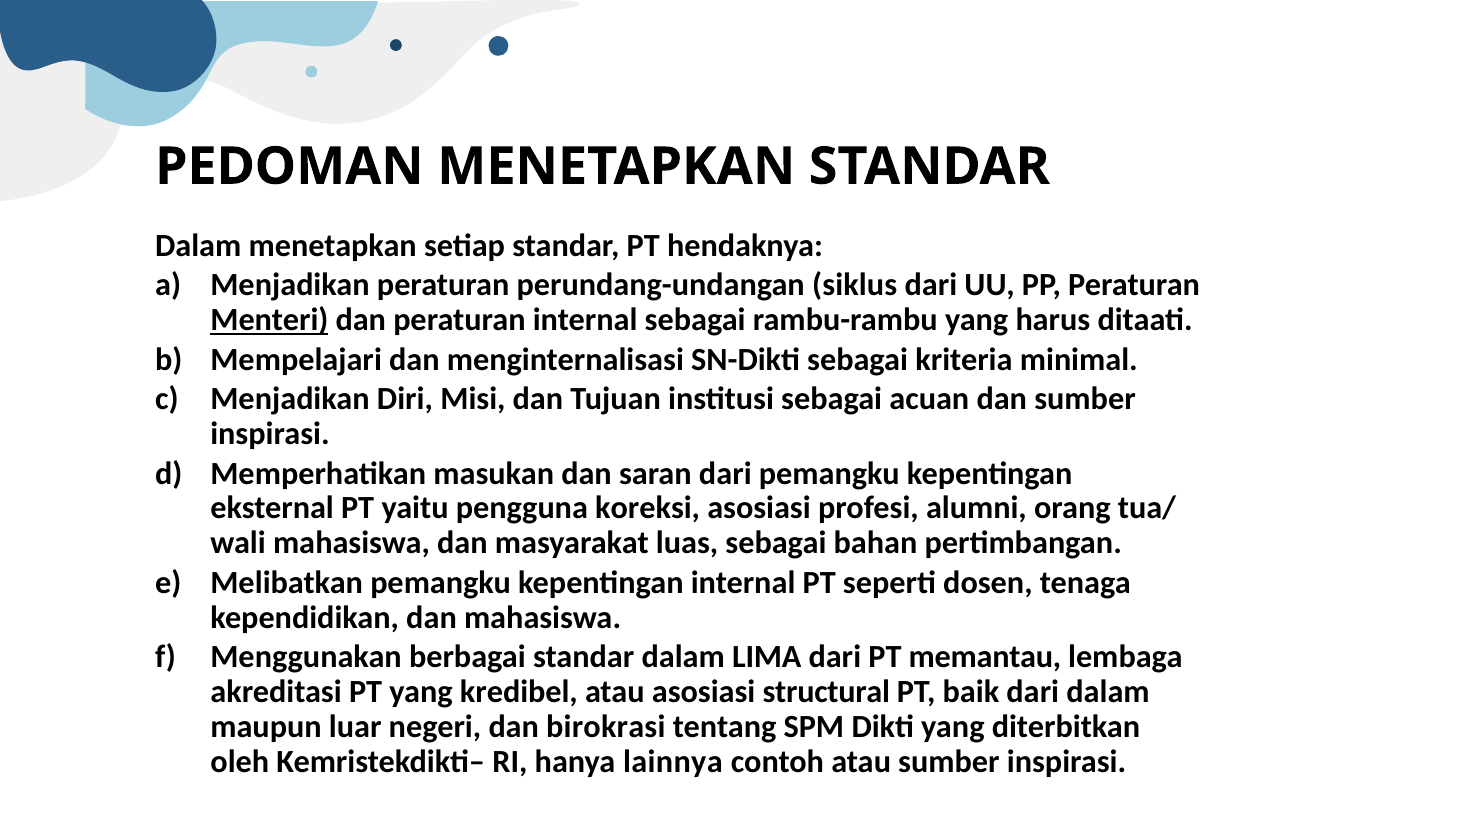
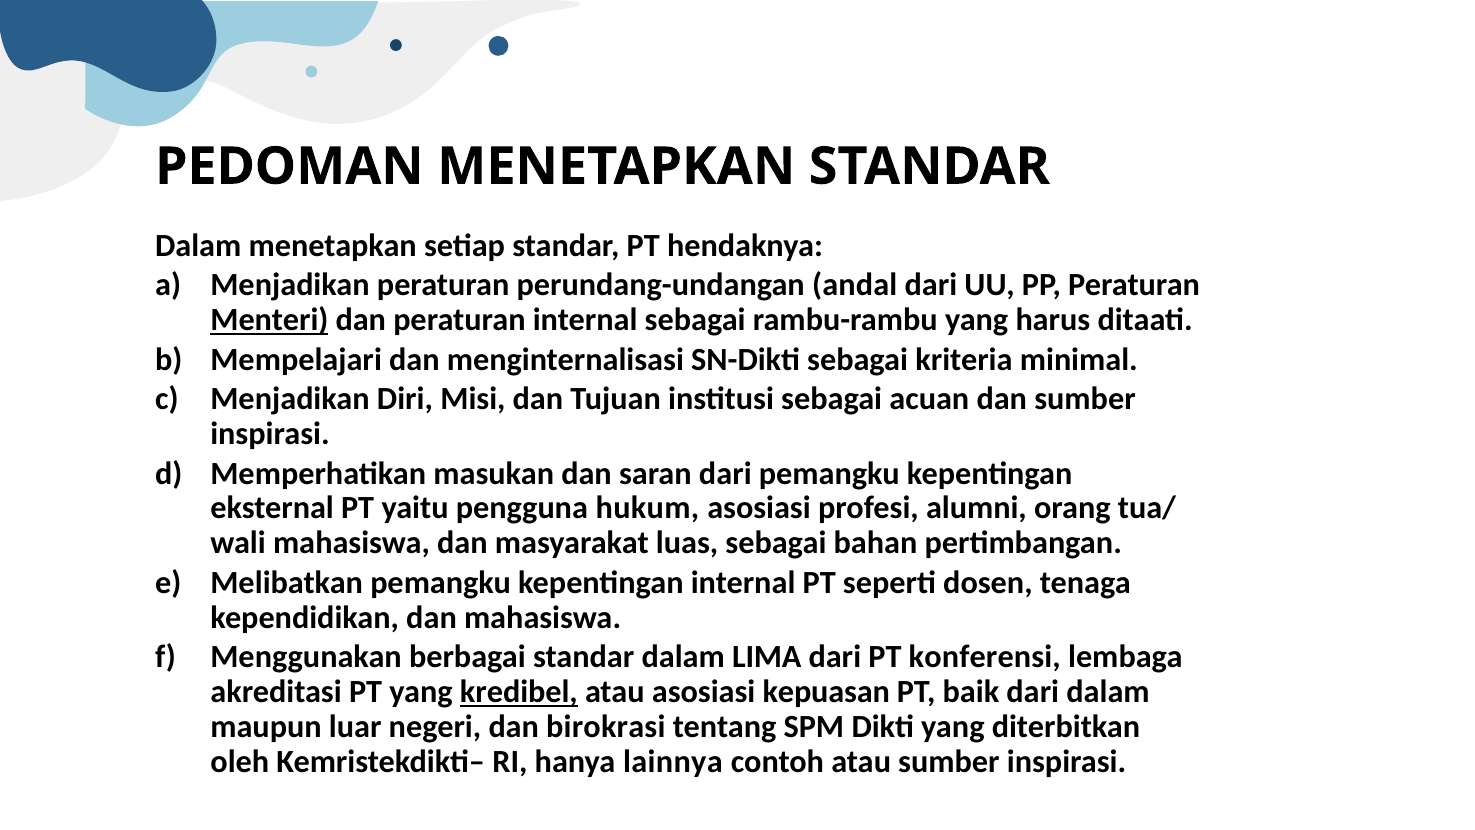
siklus: siklus -> andal
koreksi: koreksi -> hukum
memantau: memantau -> konferensi
kredibel underline: none -> present
structural: structural -> kepuasan
